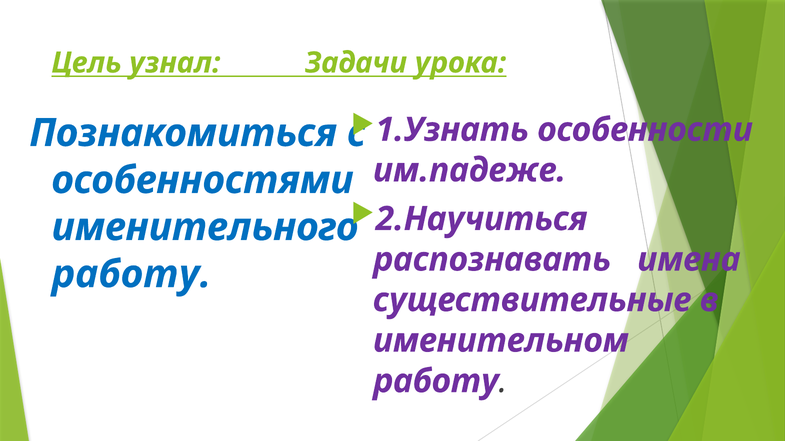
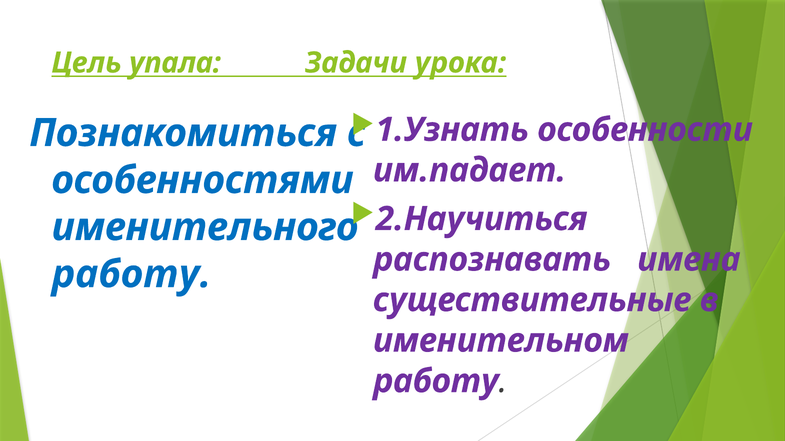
узнал: узнал -> упала
им.падеже: им.падеже -> им.падает
